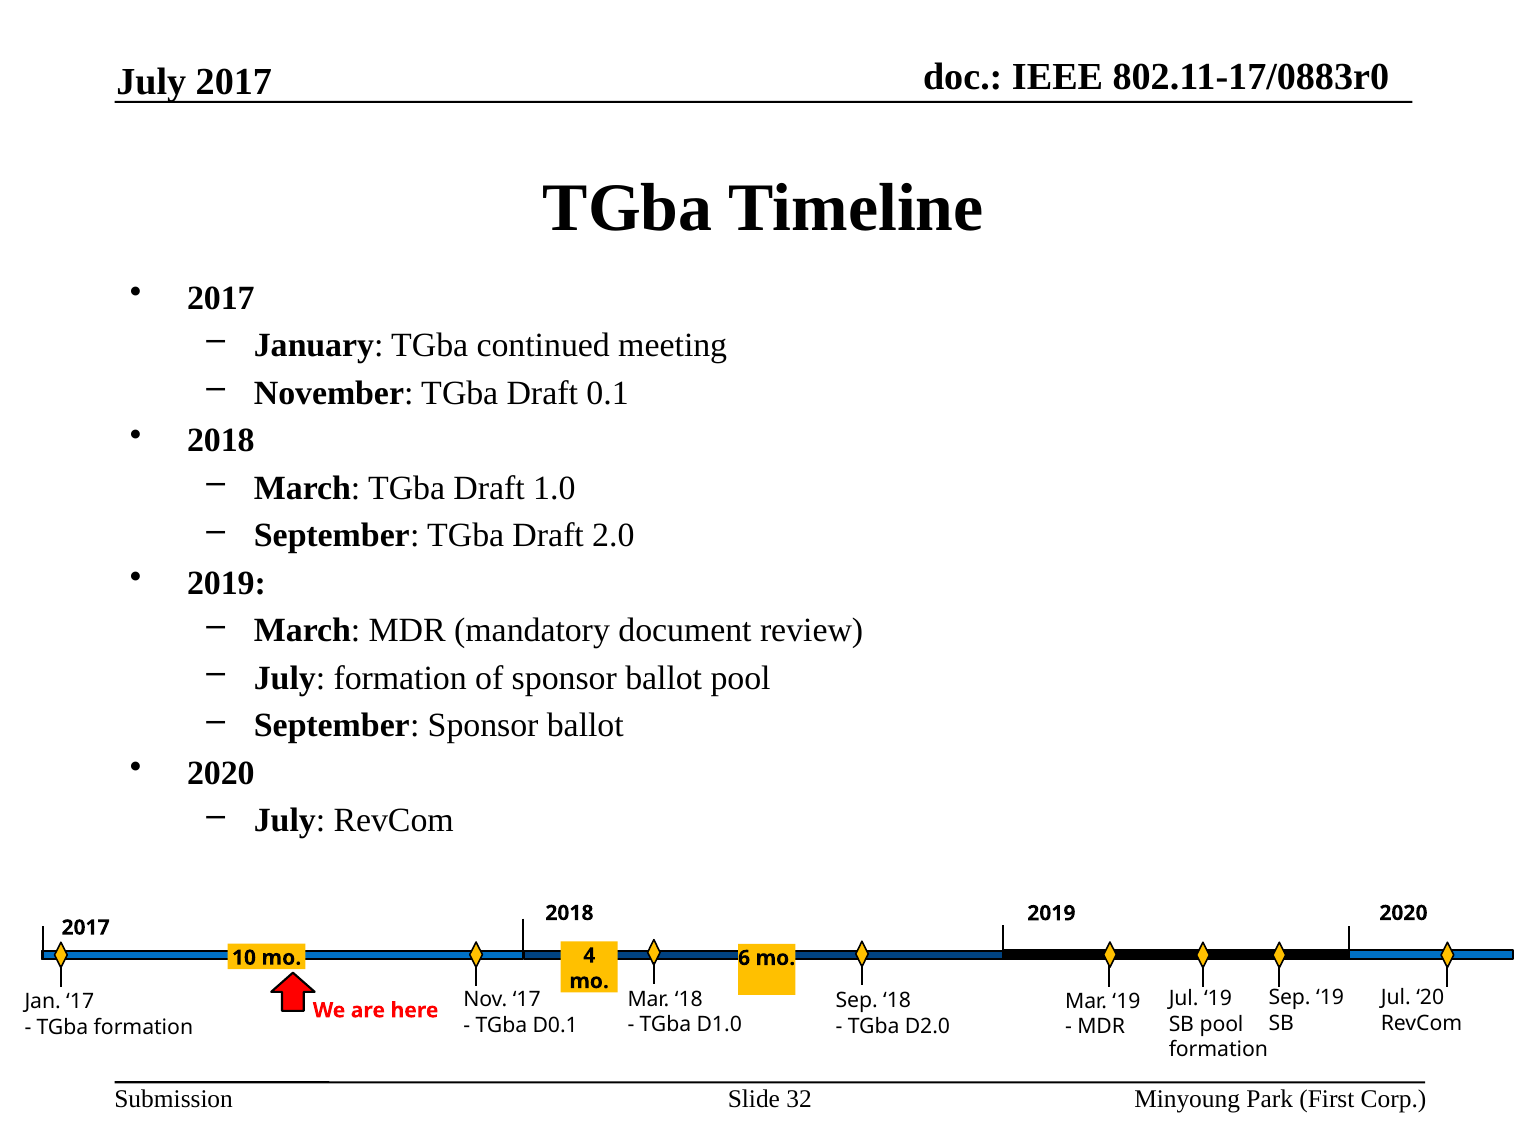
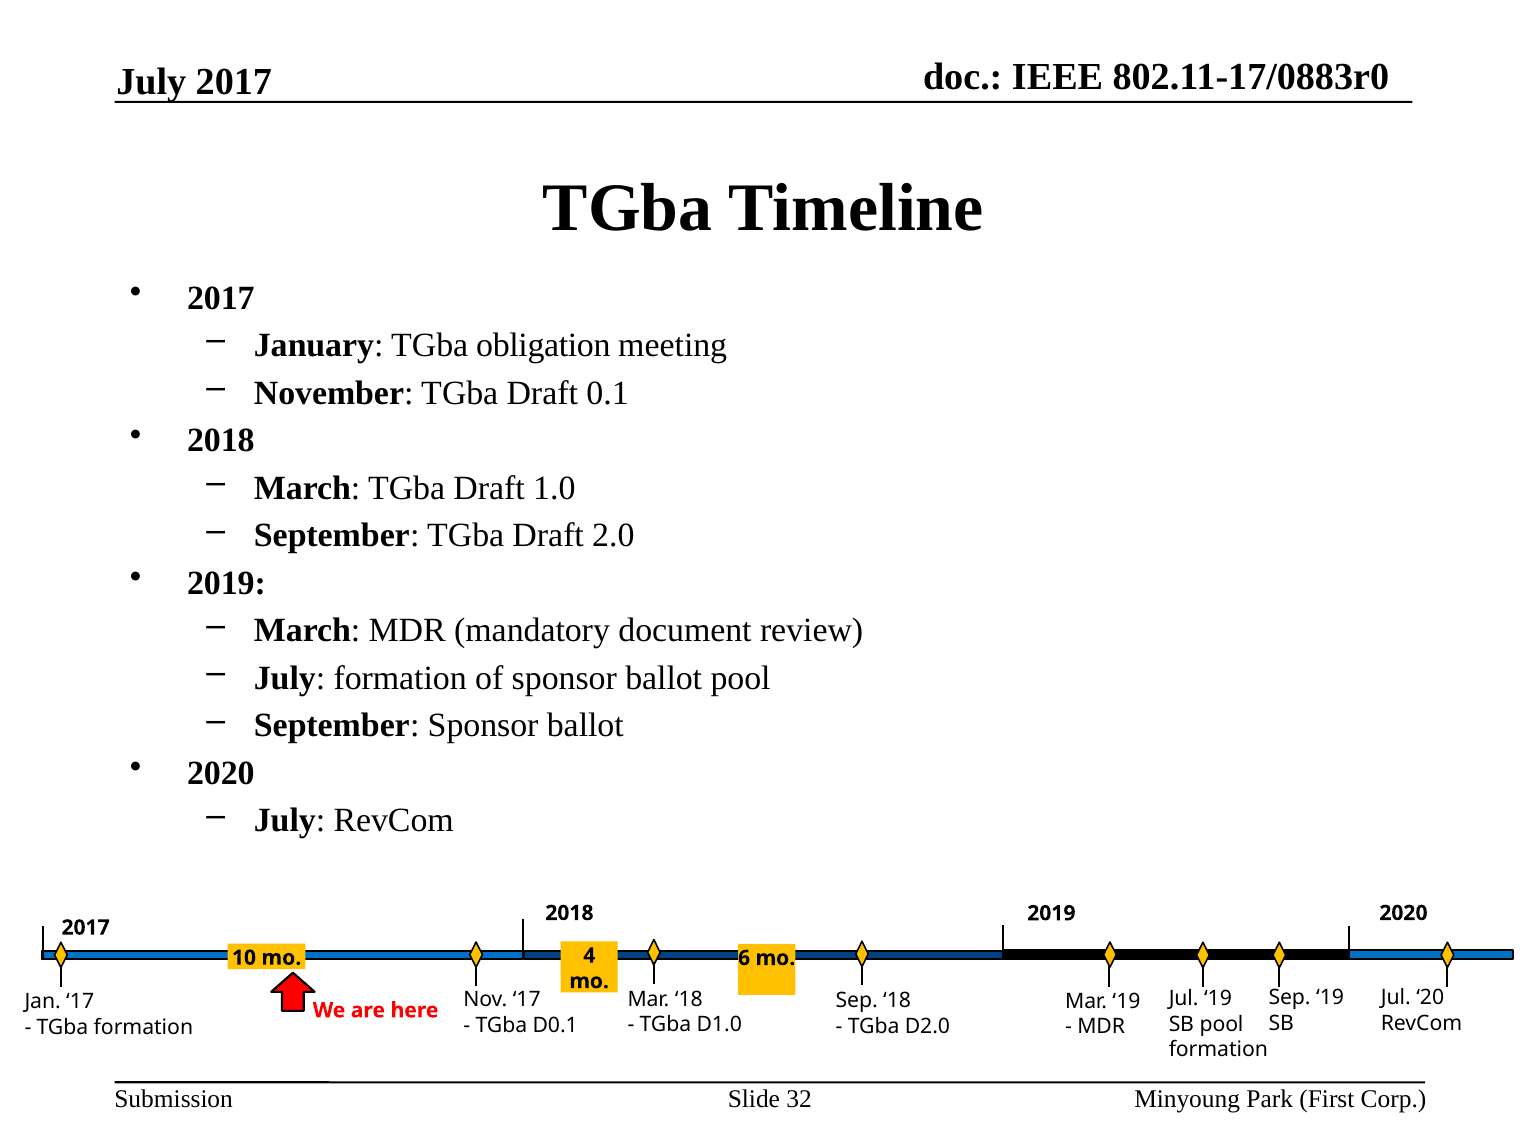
continued: continued -> obligation
